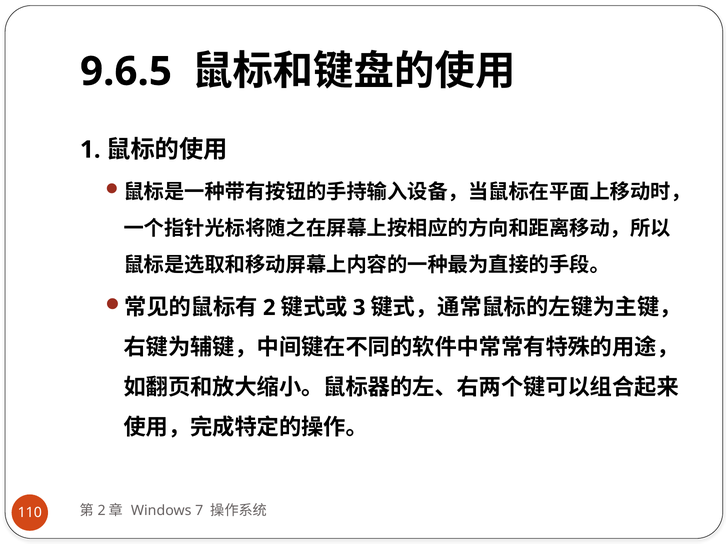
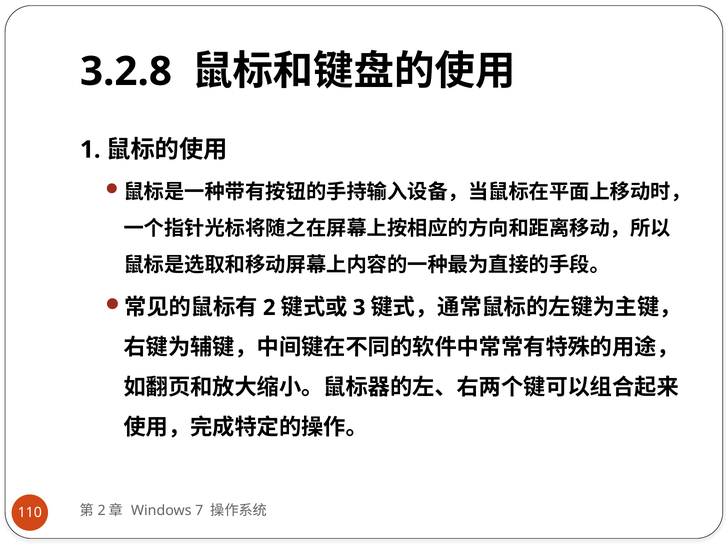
9.6.5: 9.6.5 -> 3.2.8
